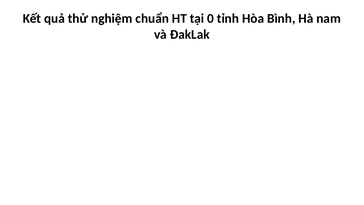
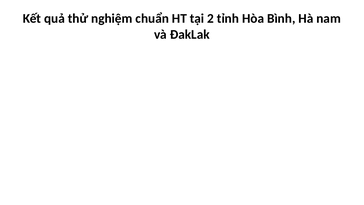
0: 0 -> 2
